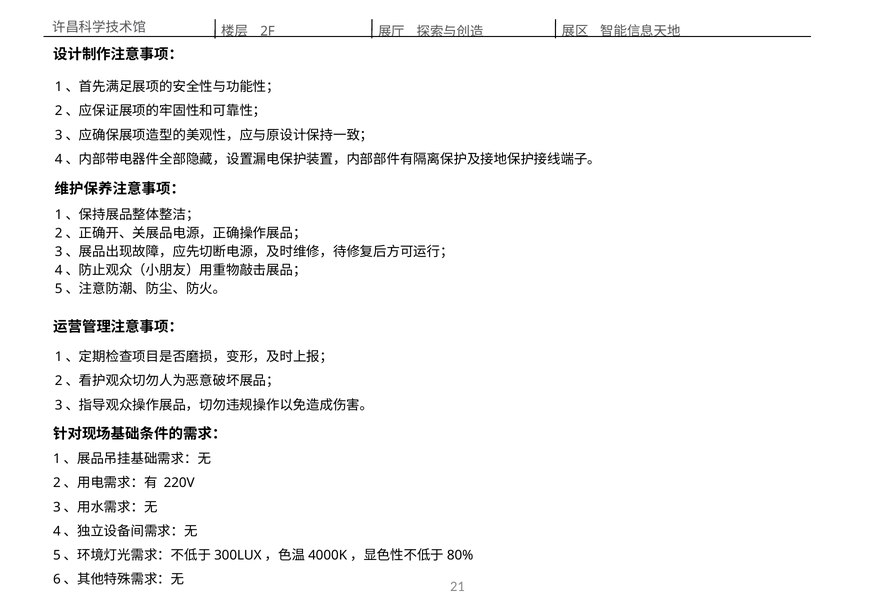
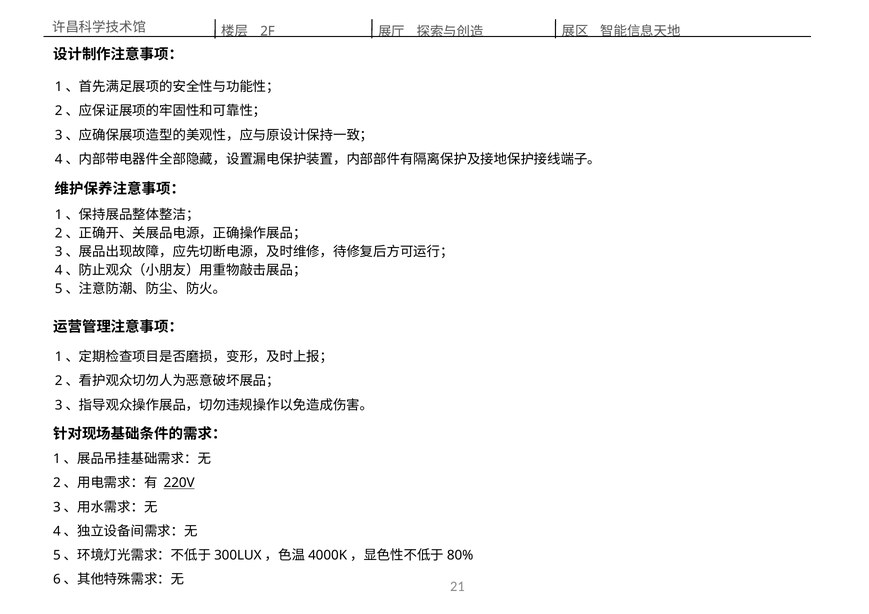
220V underline: none -> present
